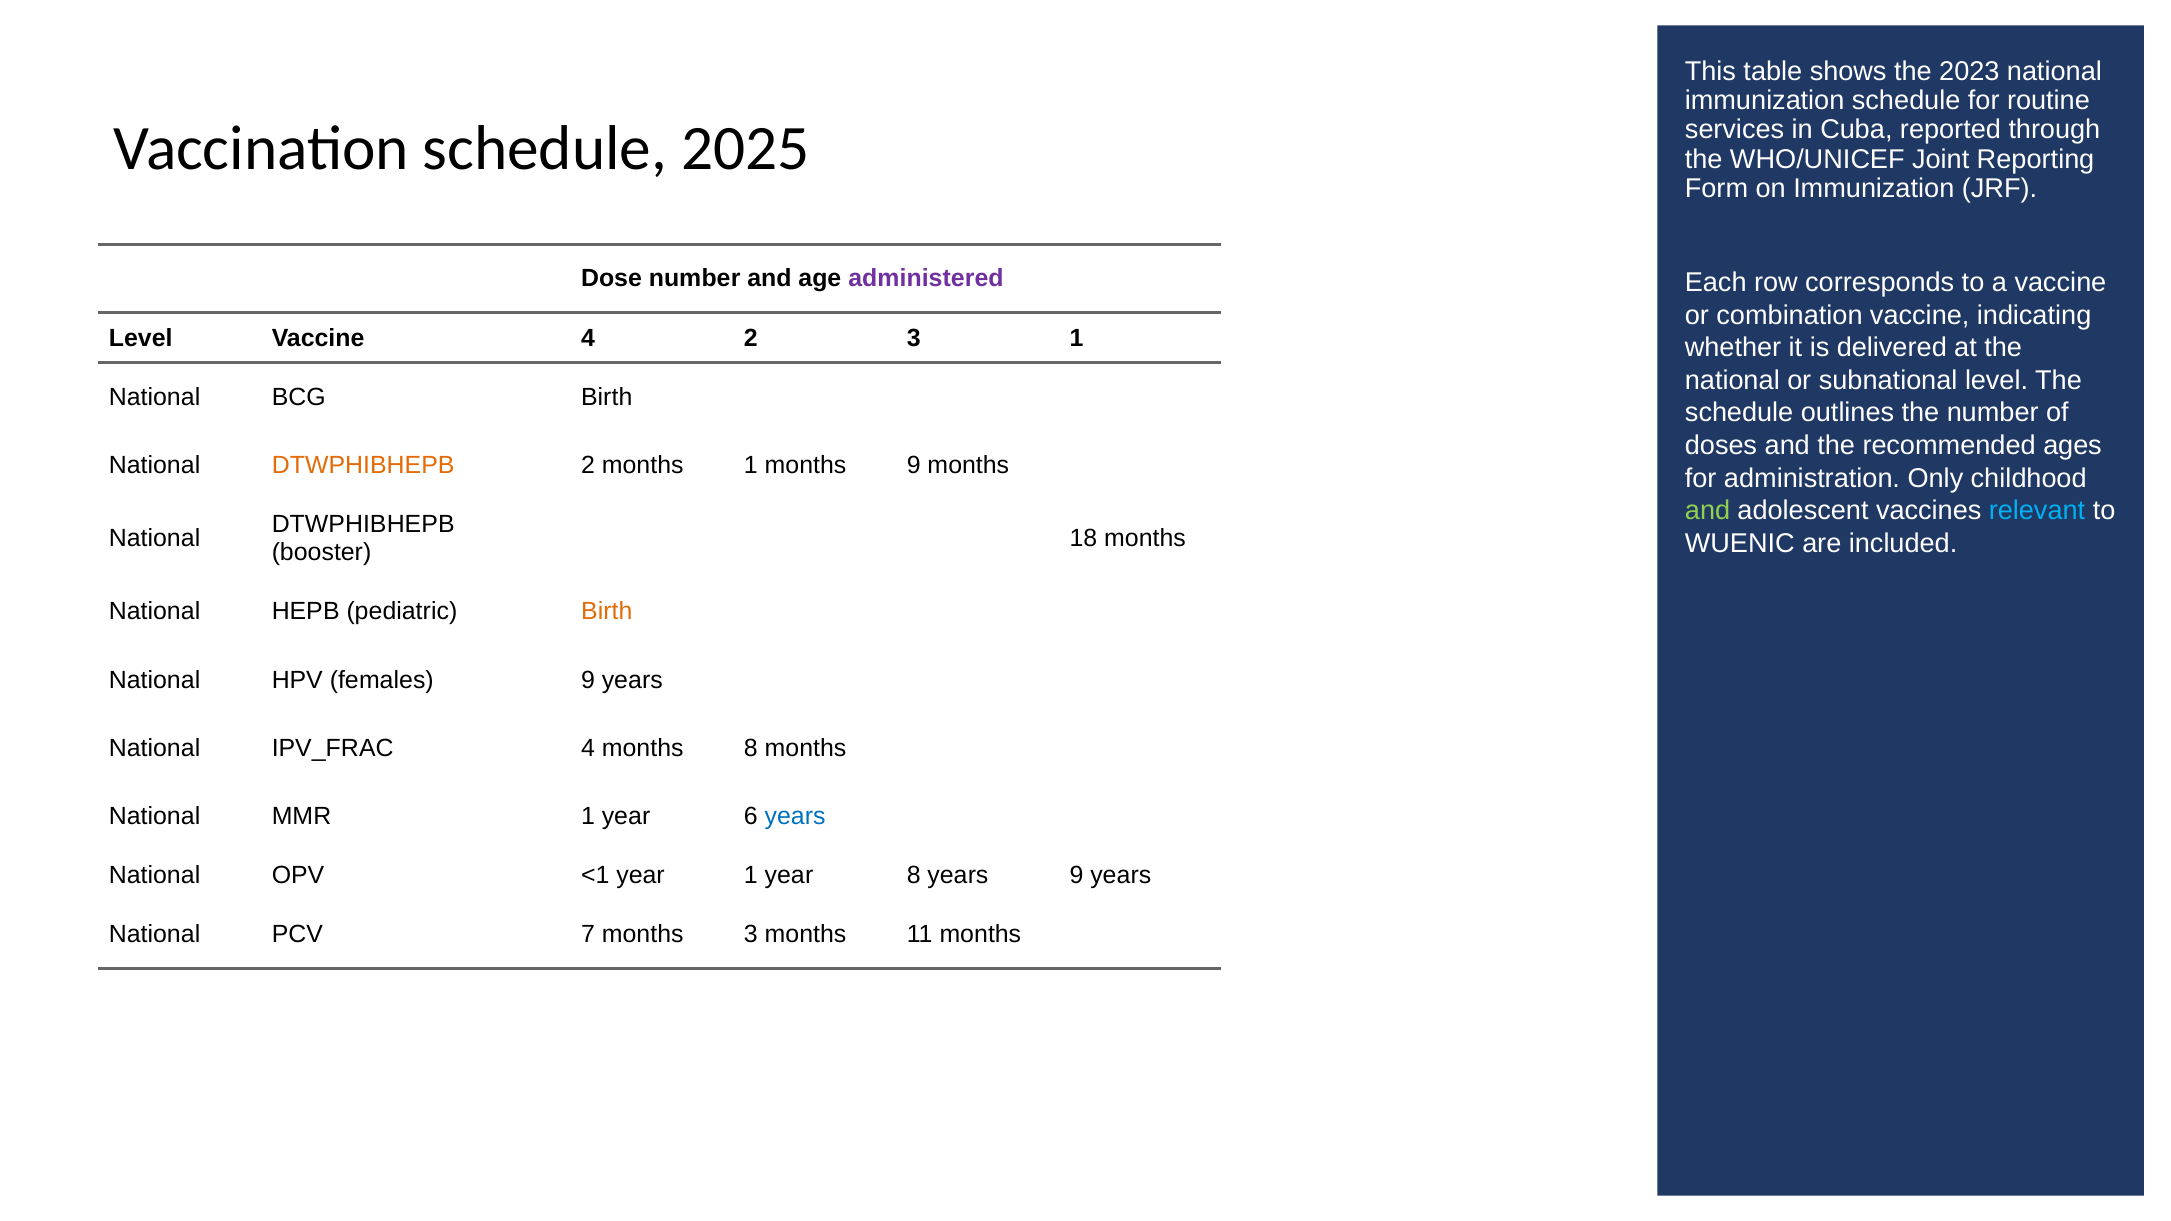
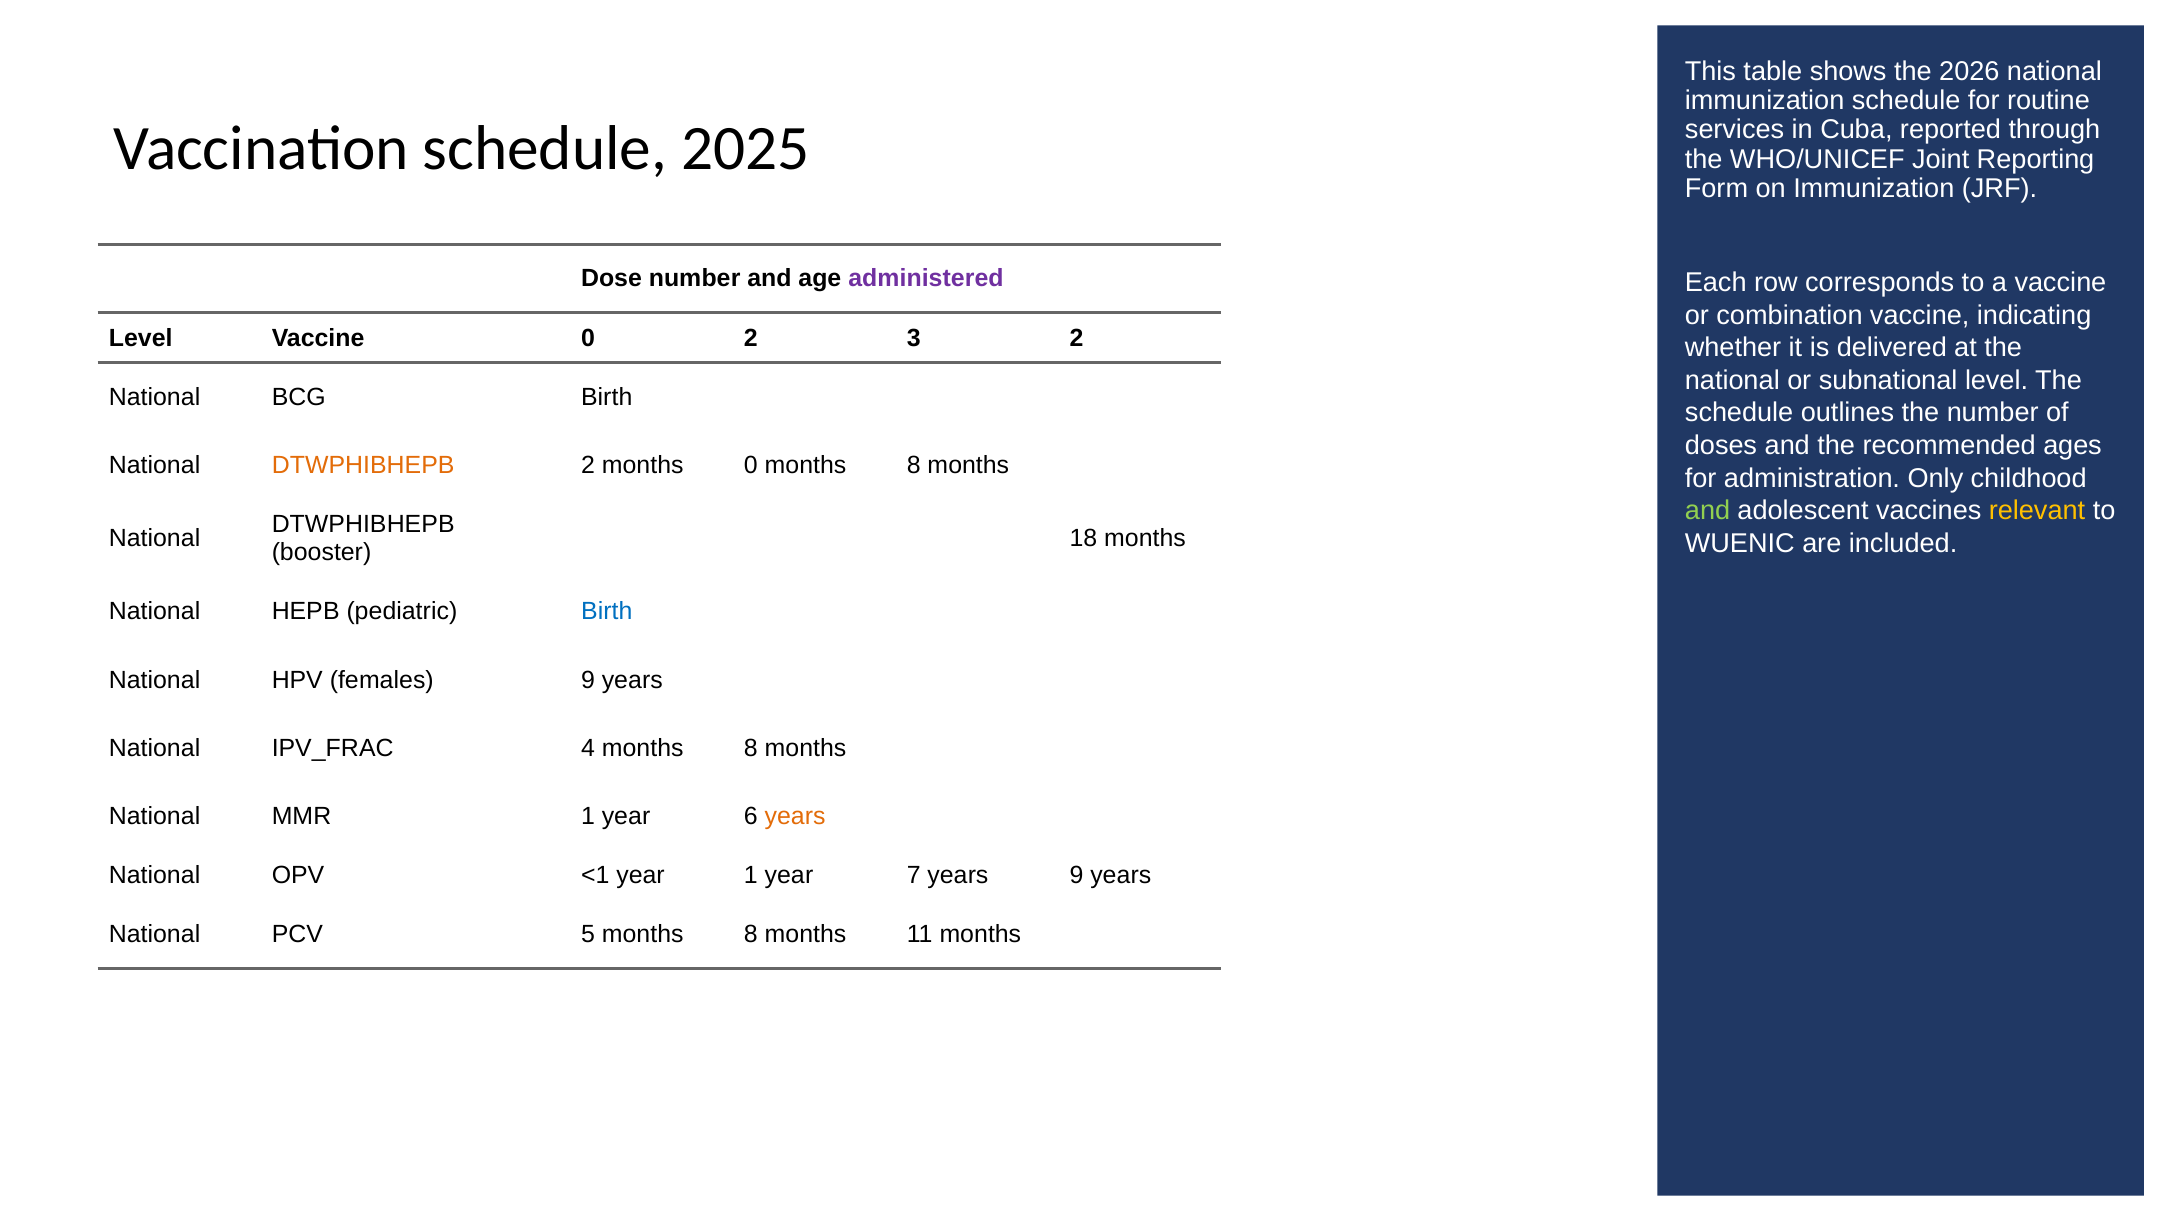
2023: 2023 -> 2026
Vaccine 4: 4 -> 0
3 1: 1 -> 2
months 1: 1 -> 0
9 at (914, 466): 9 -> 8
relevant colour: light blue -> yellow
Birth at (607, 612) colour: orange -> blue
years at (795, 816) colour: blue -> orange
year 8: 8 -> 7
7: 7 -> 5
3 at (751, 935): 3 -> 8
